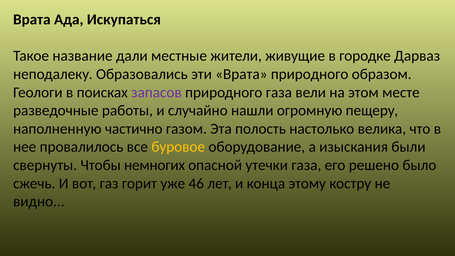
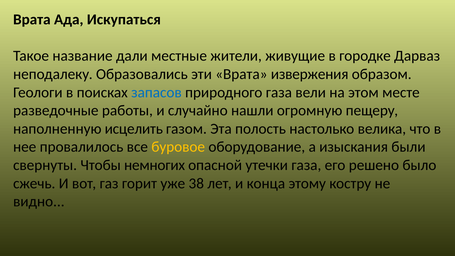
Врата природного: природного -> извержения
запасов colour: purple -> blue
частично: частично -> исцелить
46: 46 -> 38
